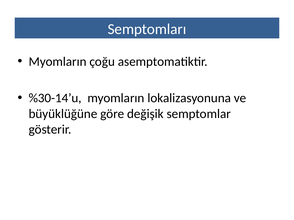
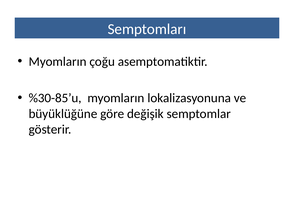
%30-14’u: %30-14’u -> %30-85’u
